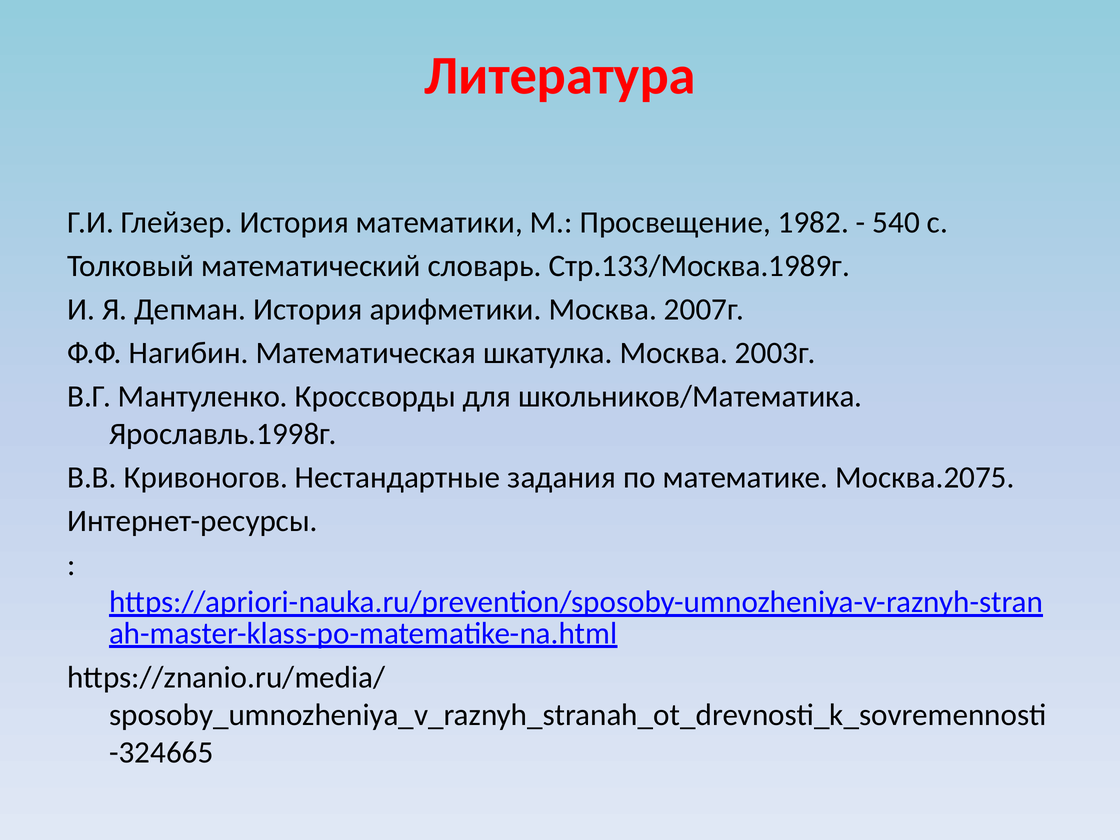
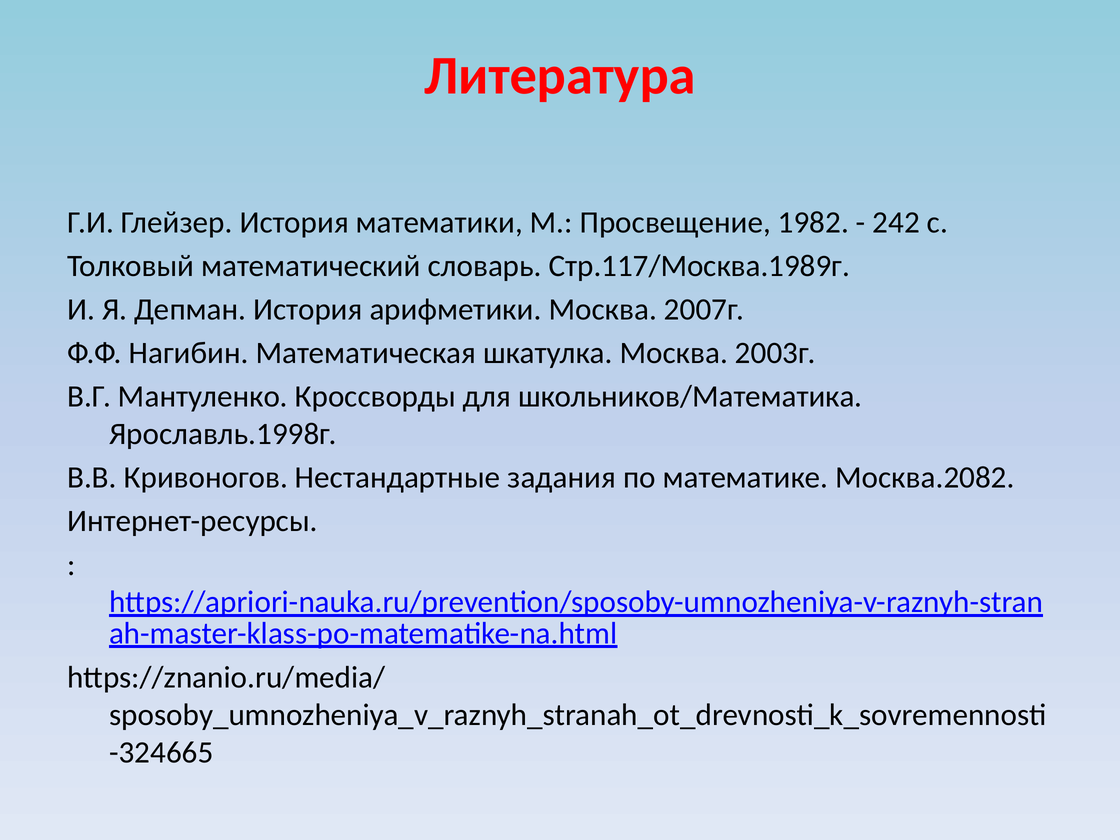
540: 540 -> 242
Стр.133/Москва.1989г: Стр.133/Москва.1989г -> Стр.117/Москва.1989г
Москва.2075: Москва.2075 -> Москва.2082
